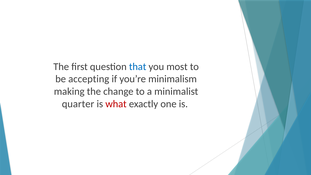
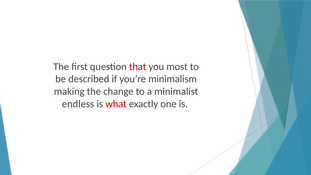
that colour: blue -> red
accepting: accepting -> described
quarter: quarter -> endless
